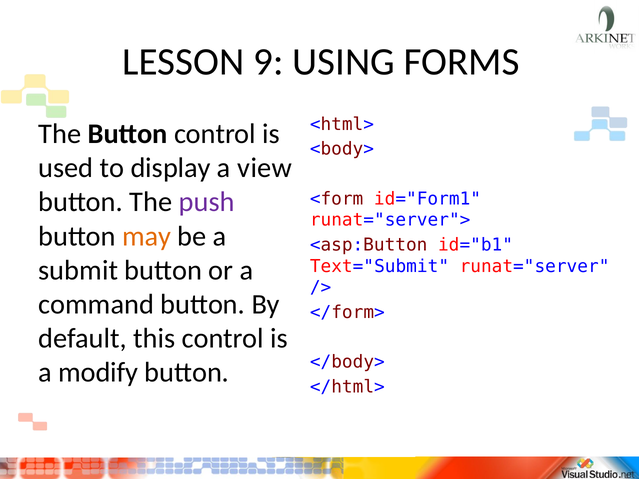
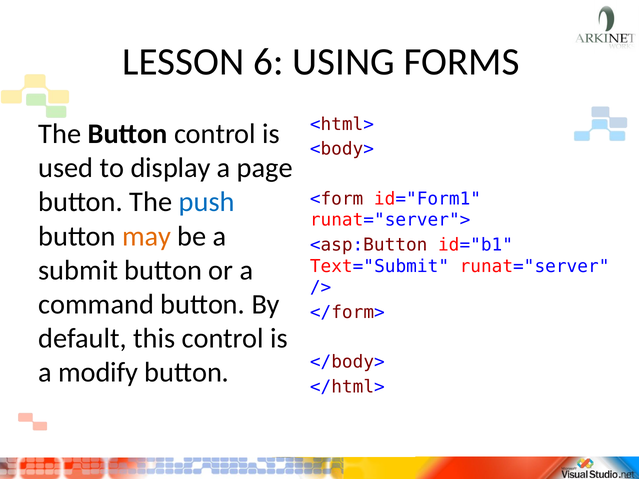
9: 9 -> 6
view: view -> page
push colour: purple -> blue
